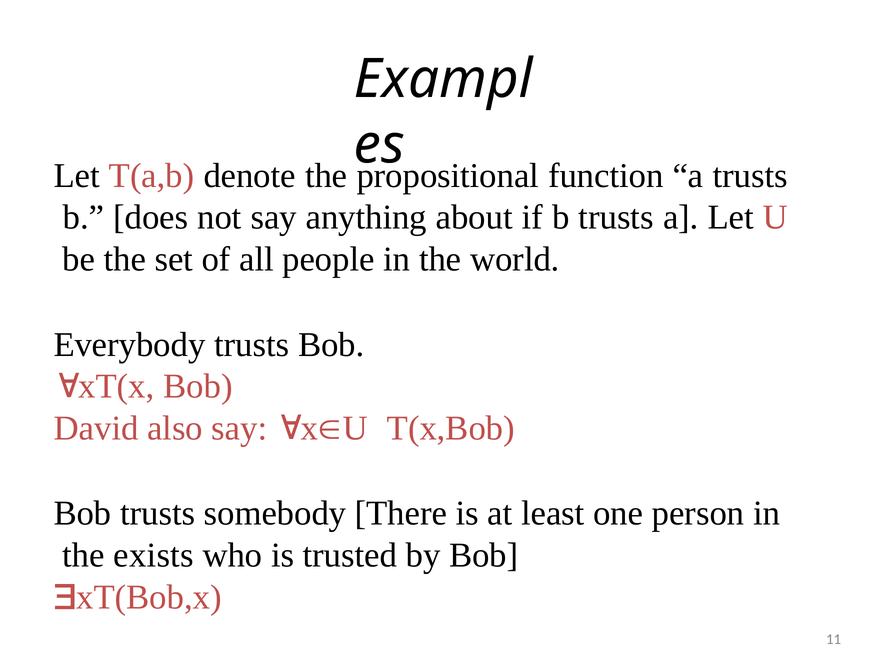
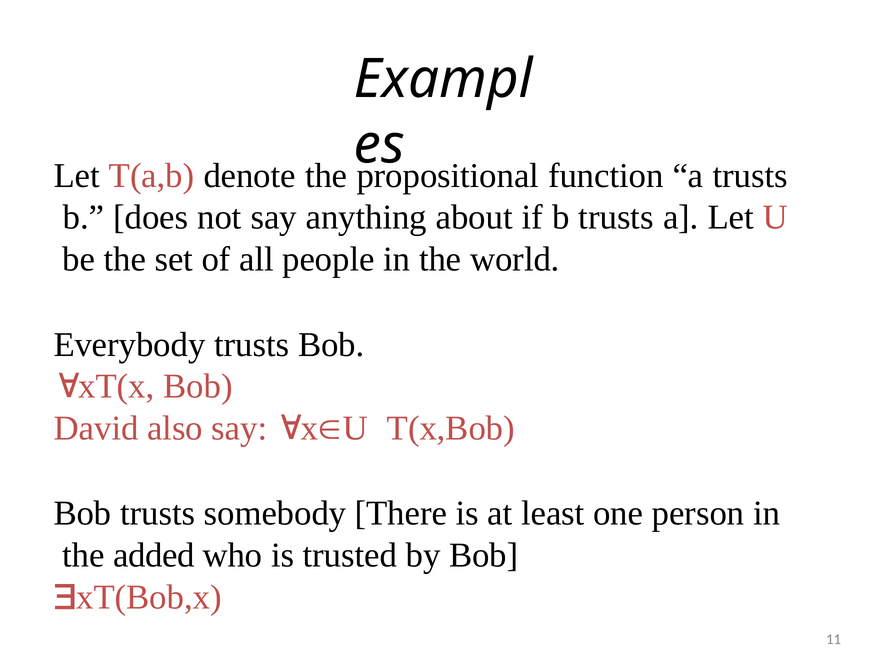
exists: exists -> added
